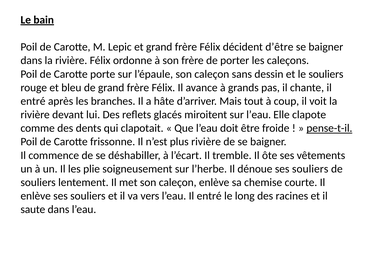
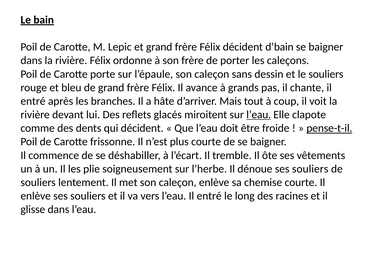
d’être: d’être -> d’bain
l’eau at (259, 115) underline: none -> present
qui clapotait: clapotait -> décident
plus rivière: rivière -> courte
saute: saute -> glisse
